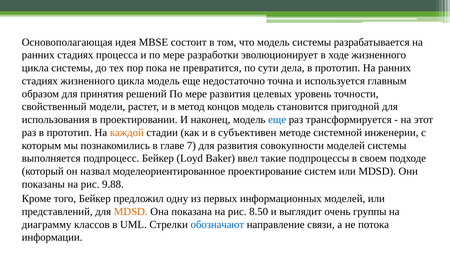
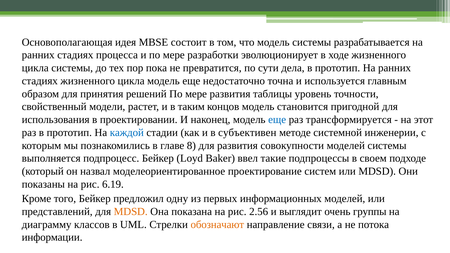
целевых: целевых -> таблицы
метод: метод -> таким
каждой colour: orange -> blue
7: 7 -> 8
9.88: 9.88 -> 6.19
8.50: 8.50 -> 2.56
обозначают colour: blue -> orange
